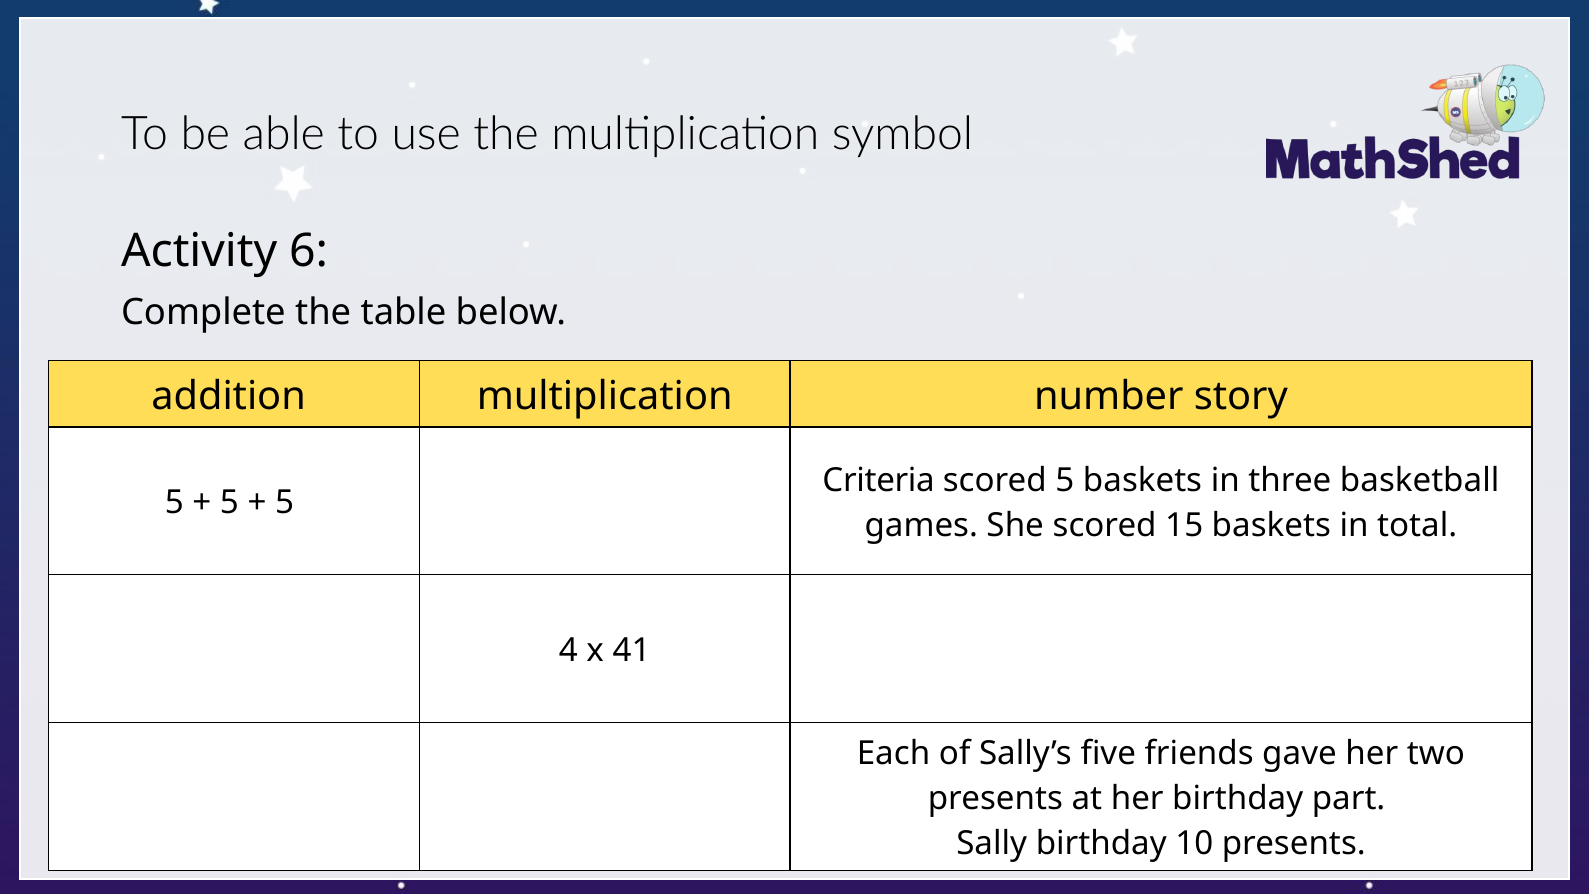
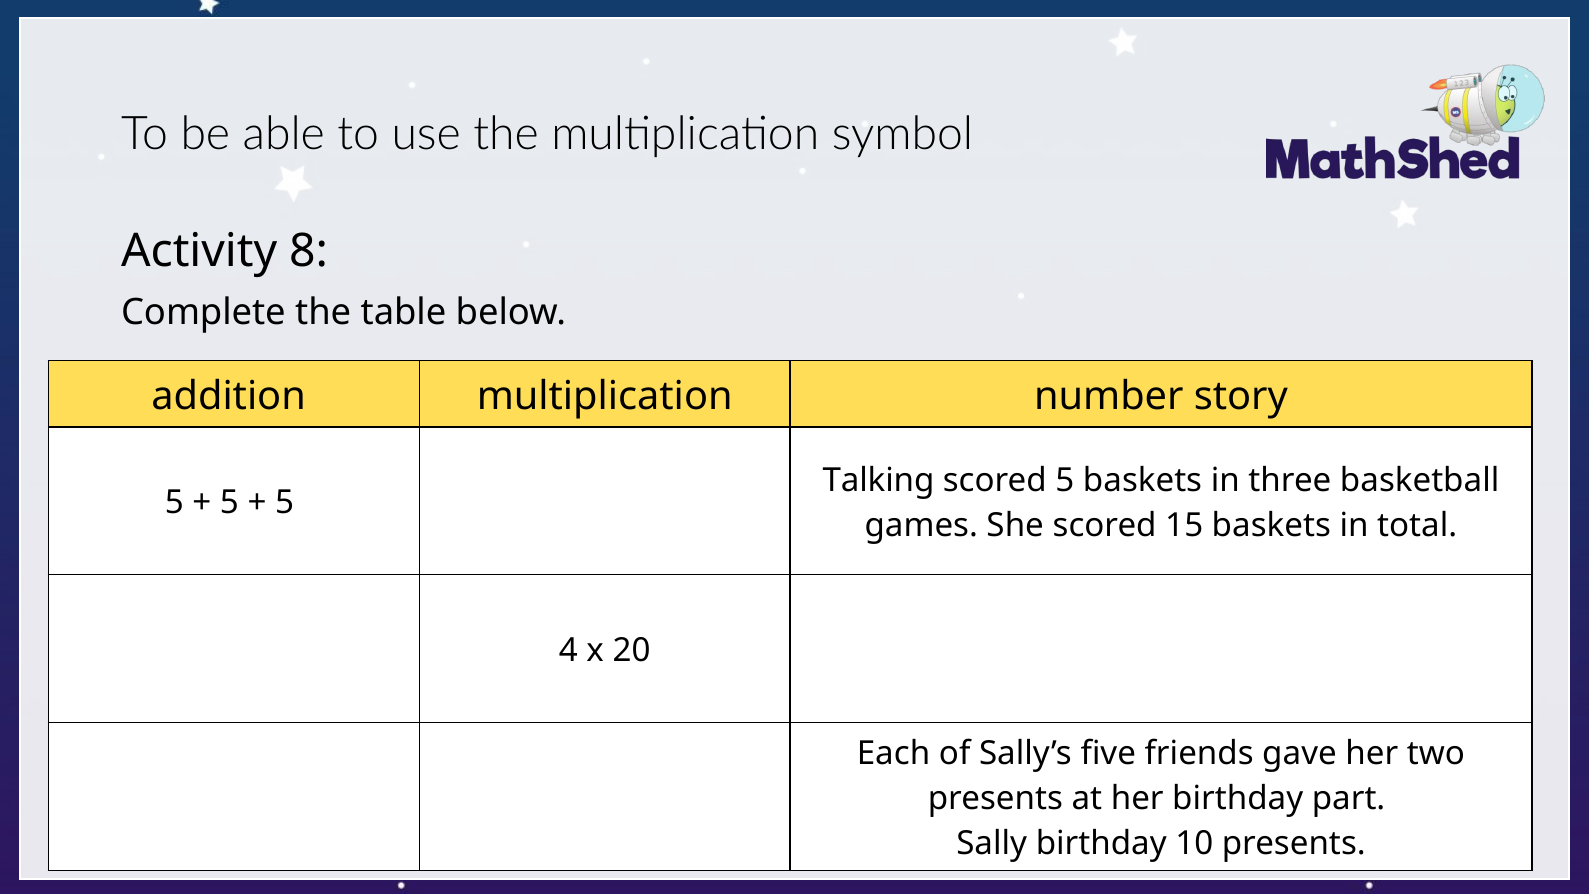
6: 6 -> 8
Criteria: Criteria -> Talking
41: 41 -> 20
